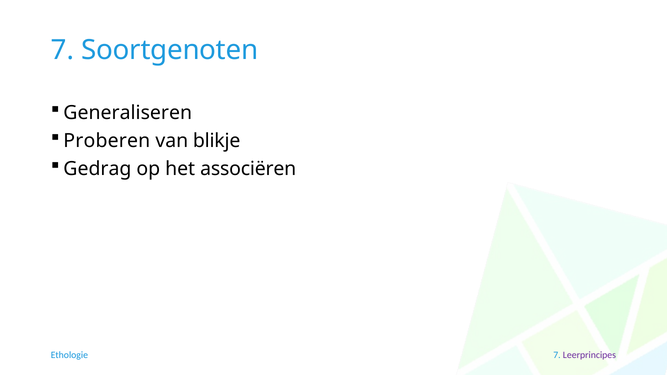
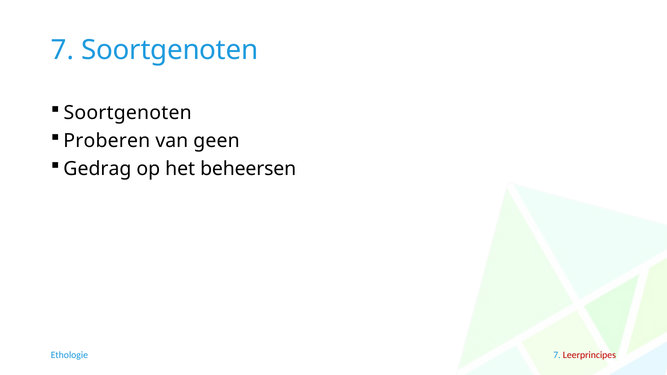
Generaliseren at (128, 113): Generaliseren -> Soortgenoten
blikje: blikje -> geen
associëren: associëren -> beheersen
Leerprincipes colour: purple -> red
